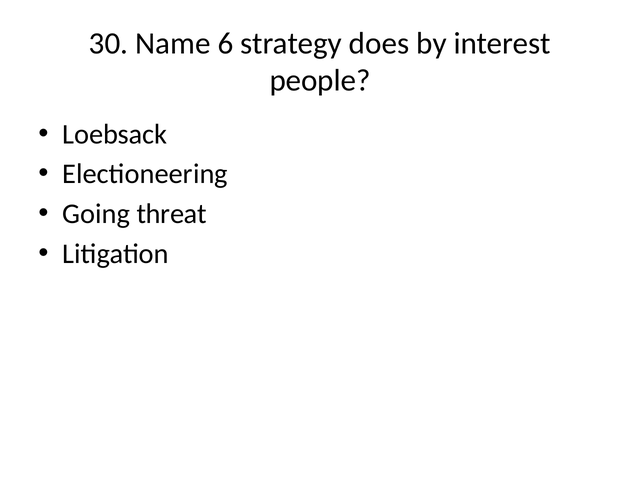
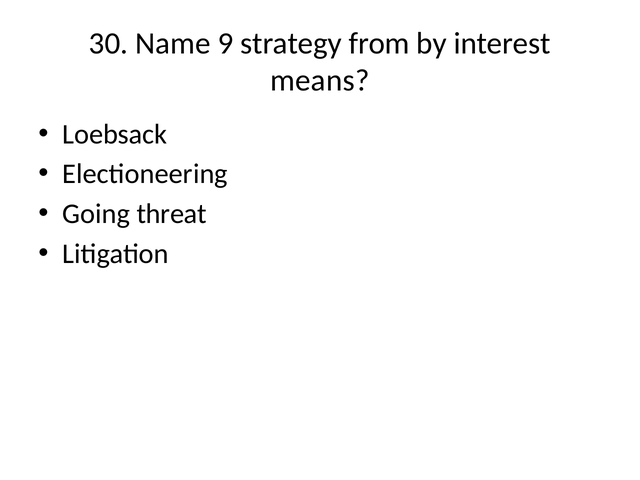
6: 6 -> 9
does: does -> from
people: people -> means
